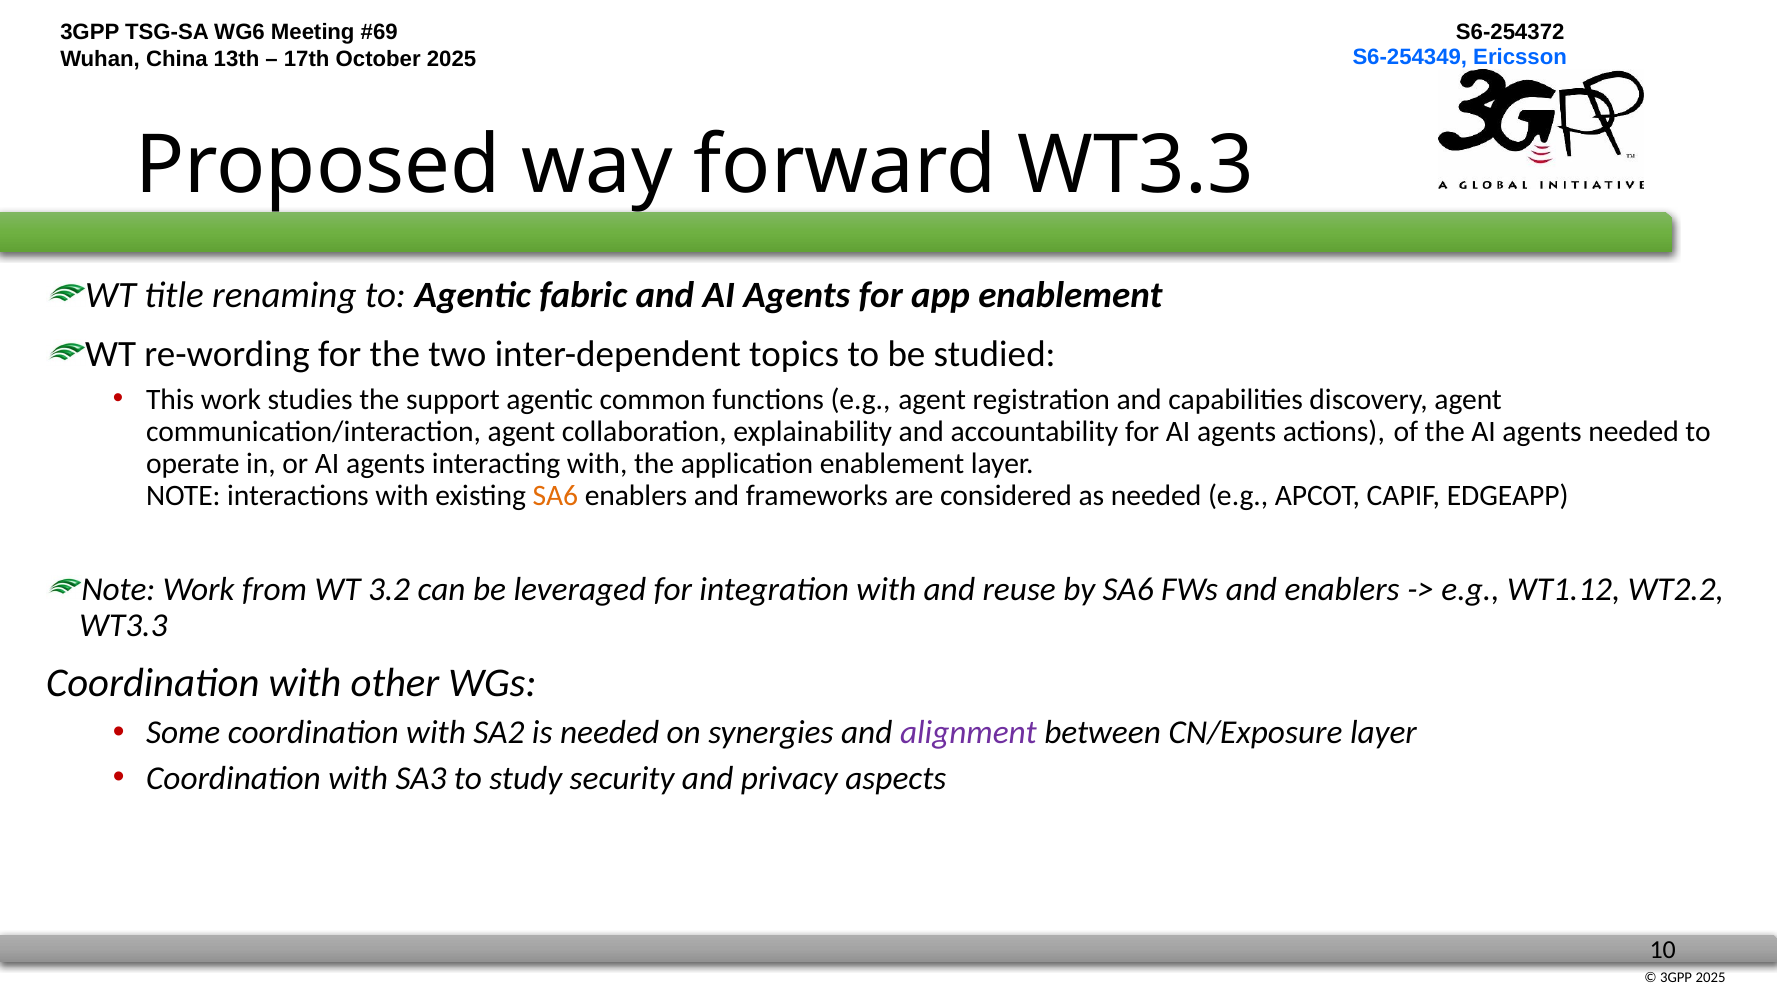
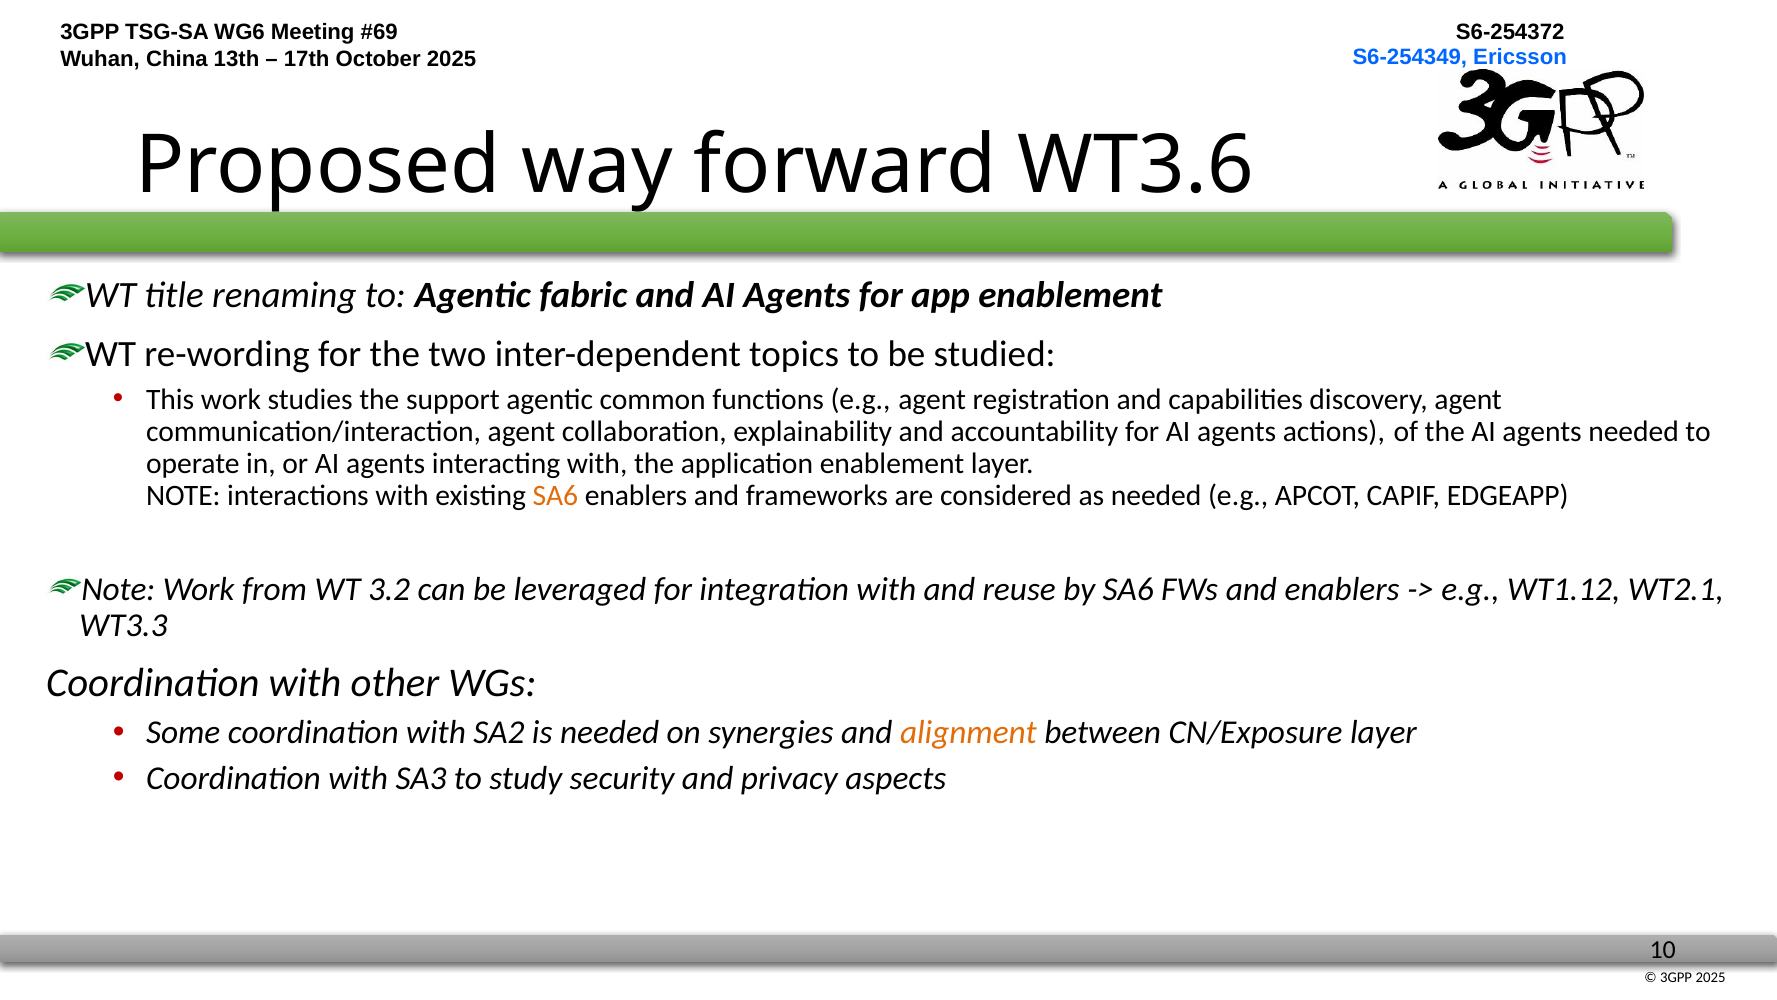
forward WT3.3: WT3.3 -> WT3.6
WT2.2: WT2.2 -> WT2.1
alignment colour: purple -> orange
